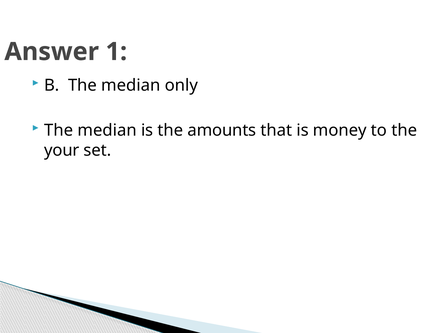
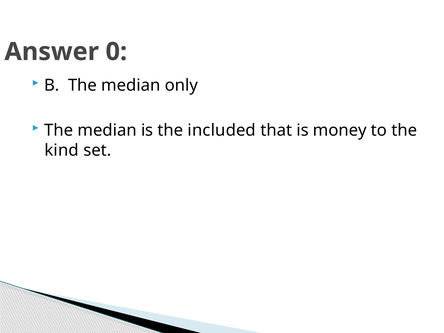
1: 1 -> 0
amounts: amounts -> included
your: your -> kind
